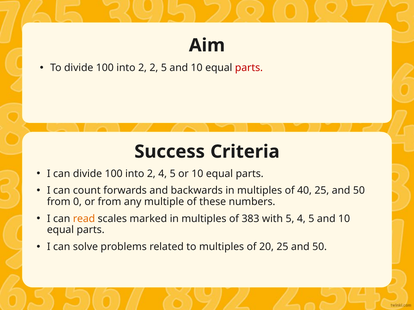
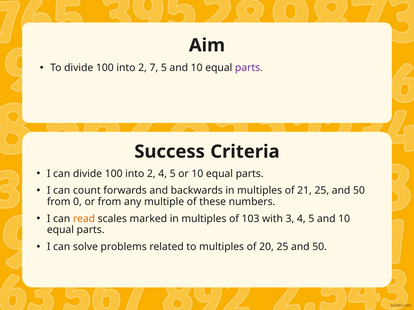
2 2: 2 -> 7
parts at (249, 68) colour: red -> purple
40: 40 -> 21
383: 383 -> 103
with 5: 5 -> 3
